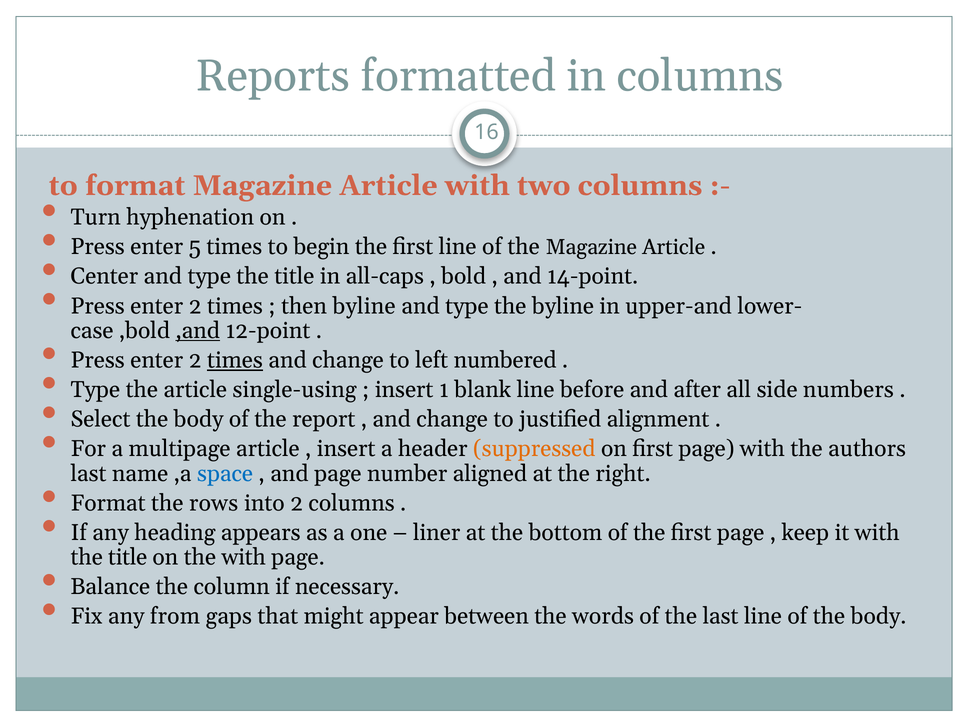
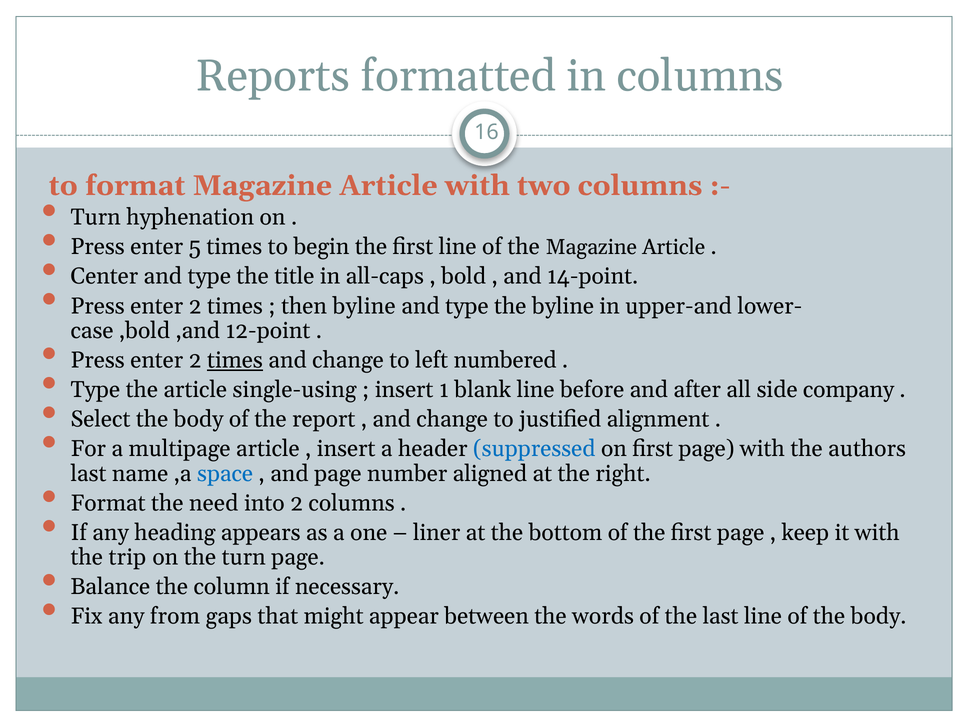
,and underline: present -> none
numbers: numbers -> company
suppressed colour: orange -> blue
rows: rows -> need
title at (128, 557): title -> trip
the with: with -> turn
